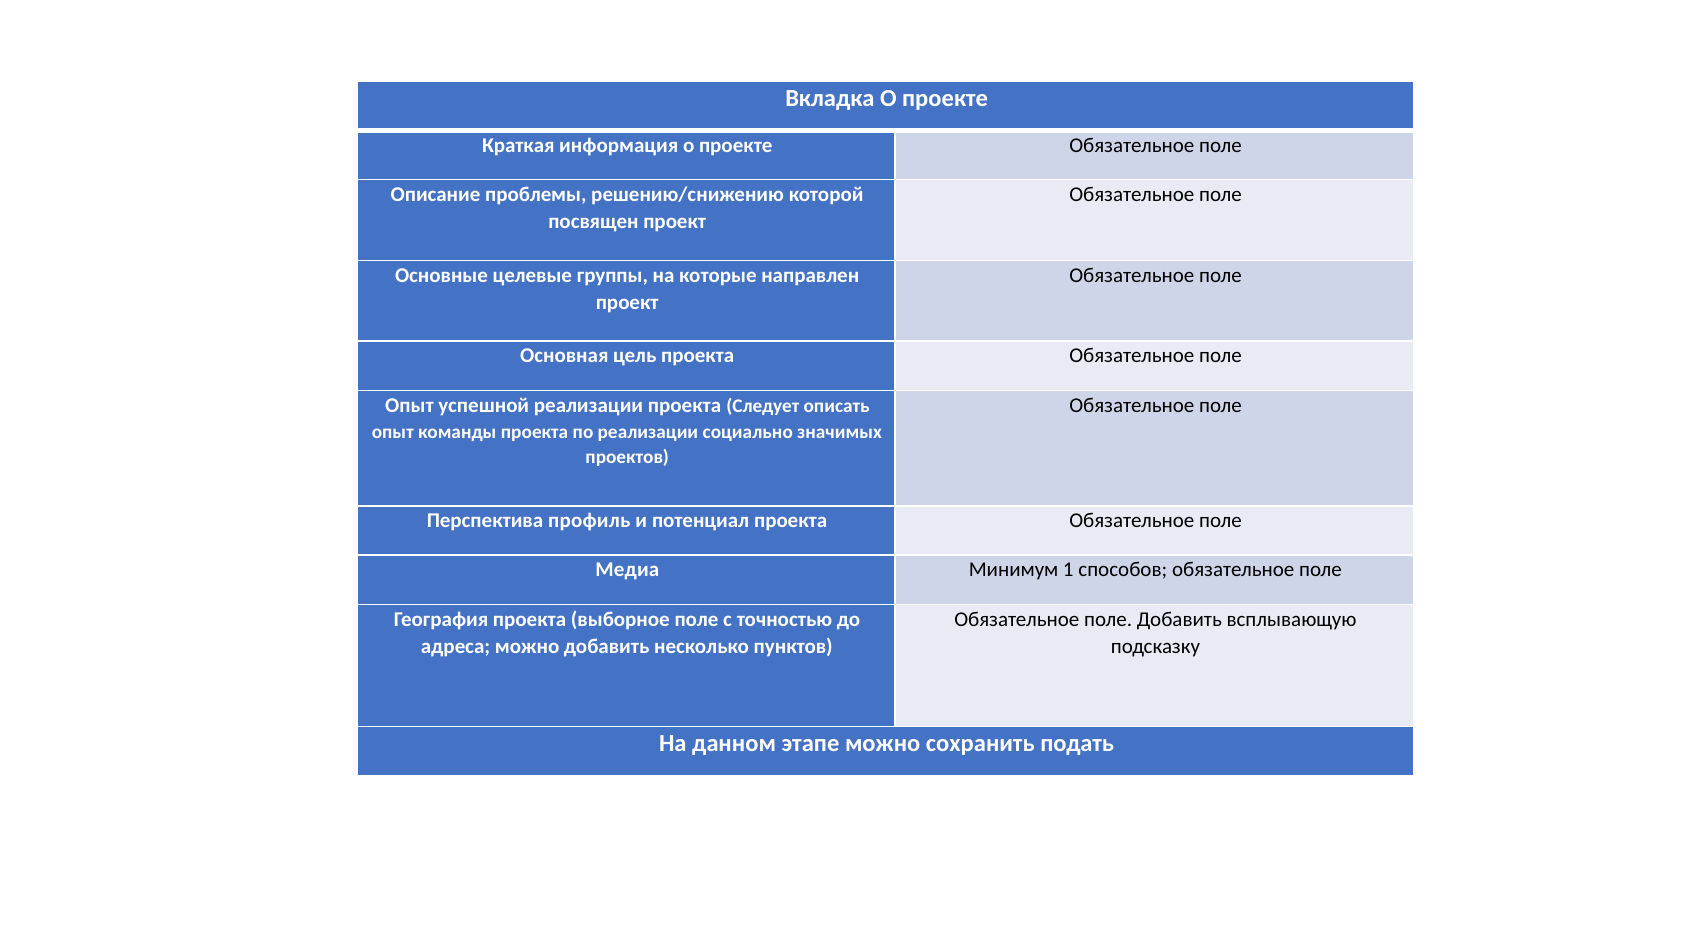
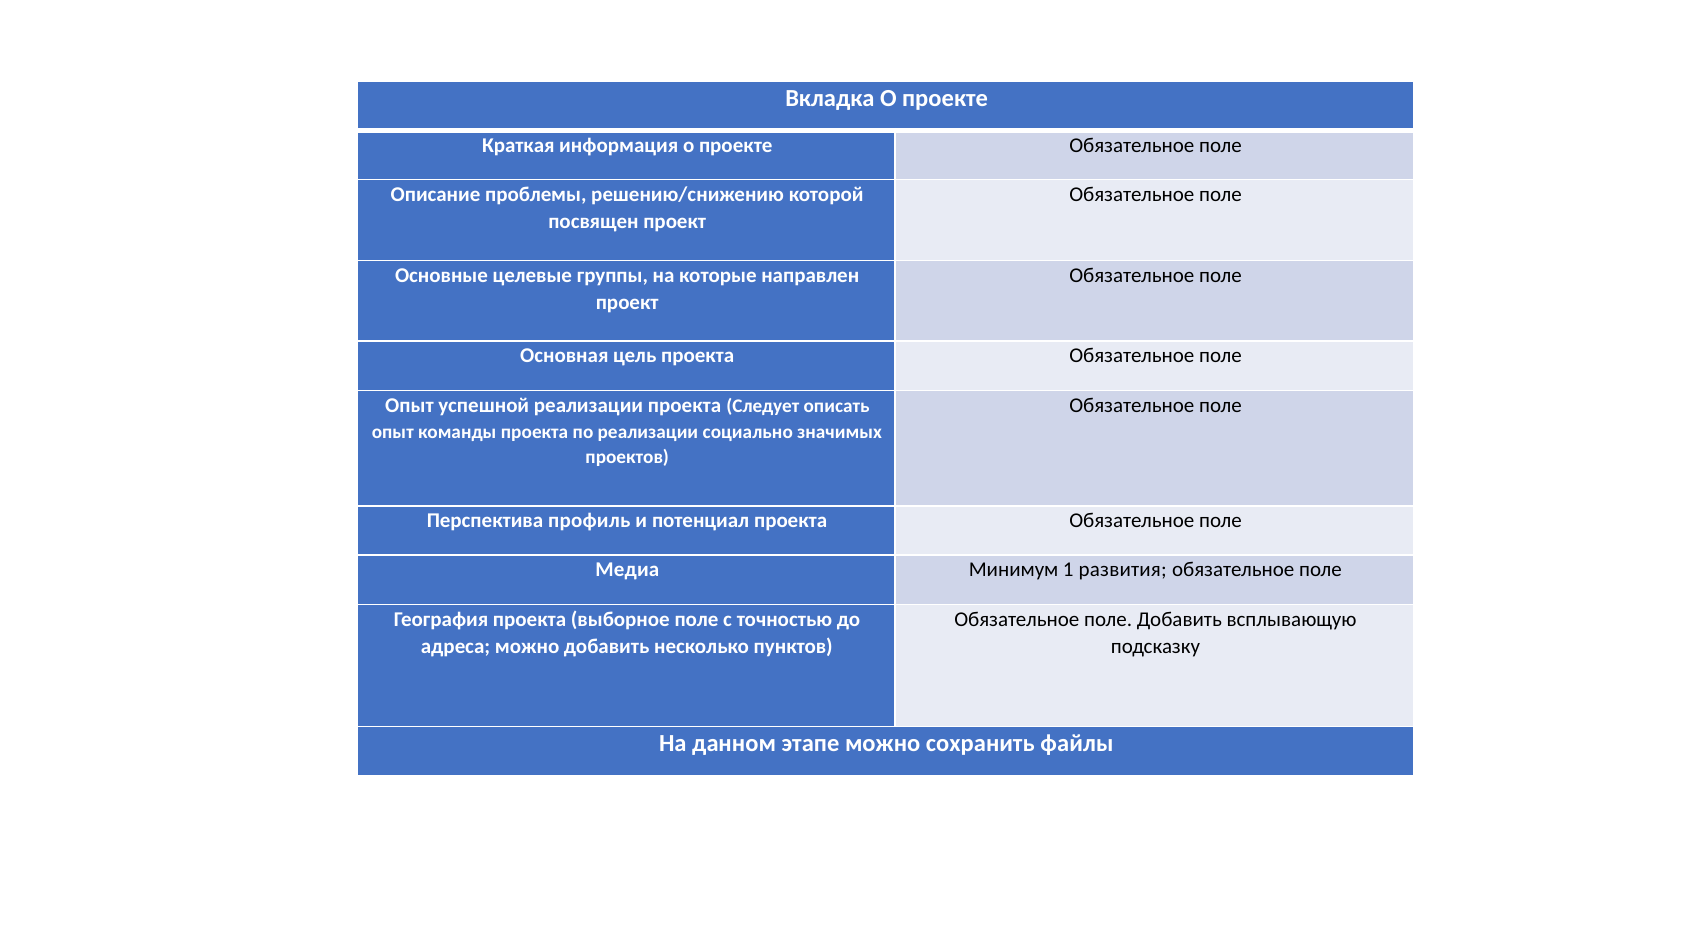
способов: способов -> развития
подать: подать -> файлы
